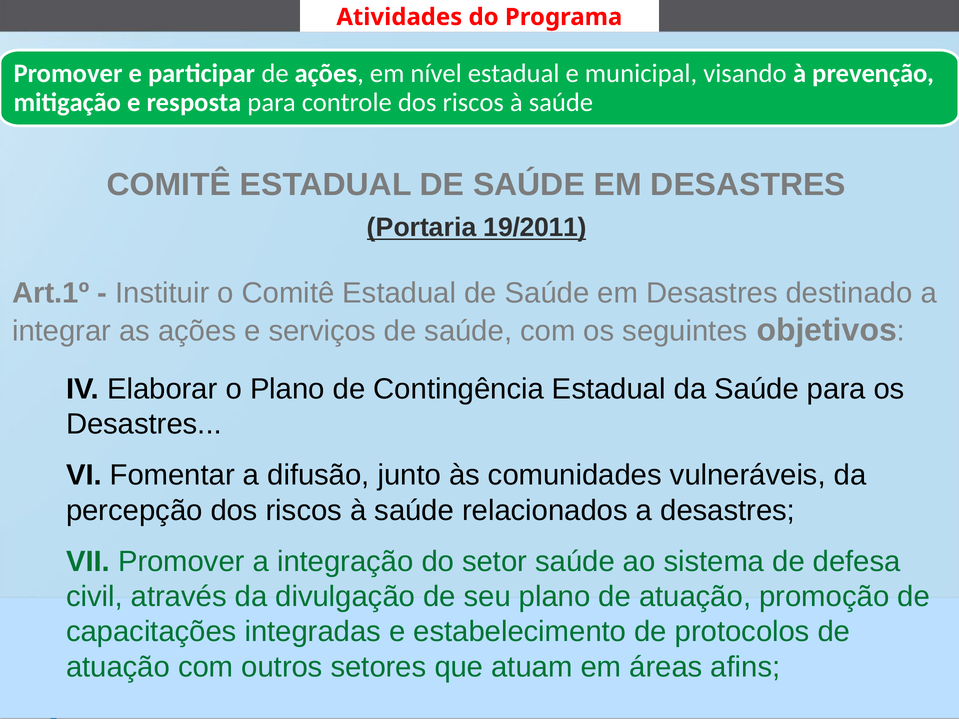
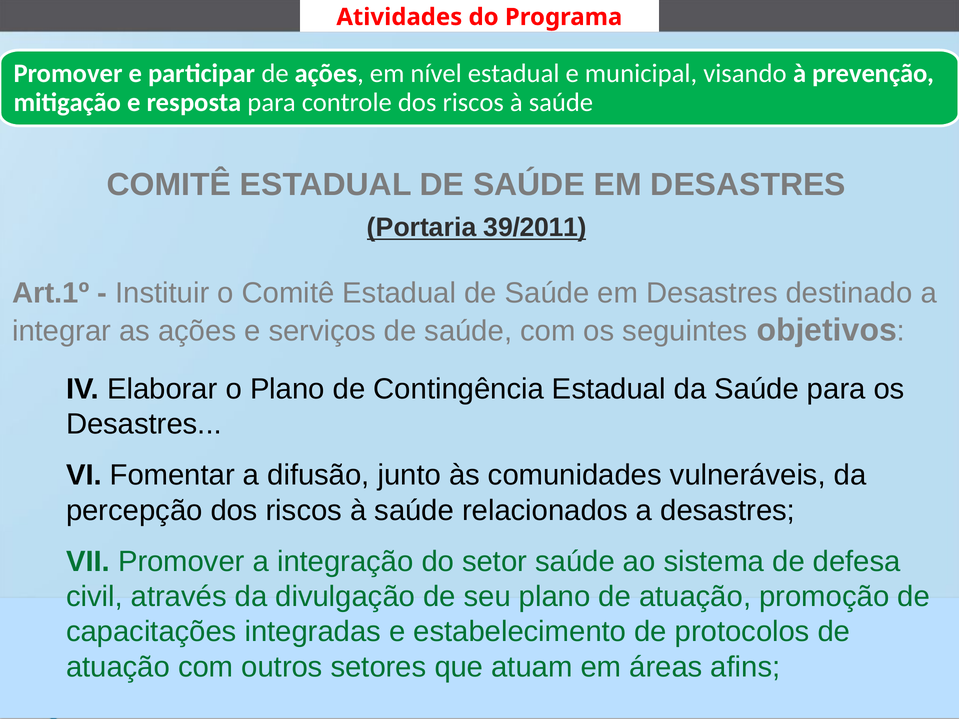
19/2011: 19/2011 -> 39/2011
